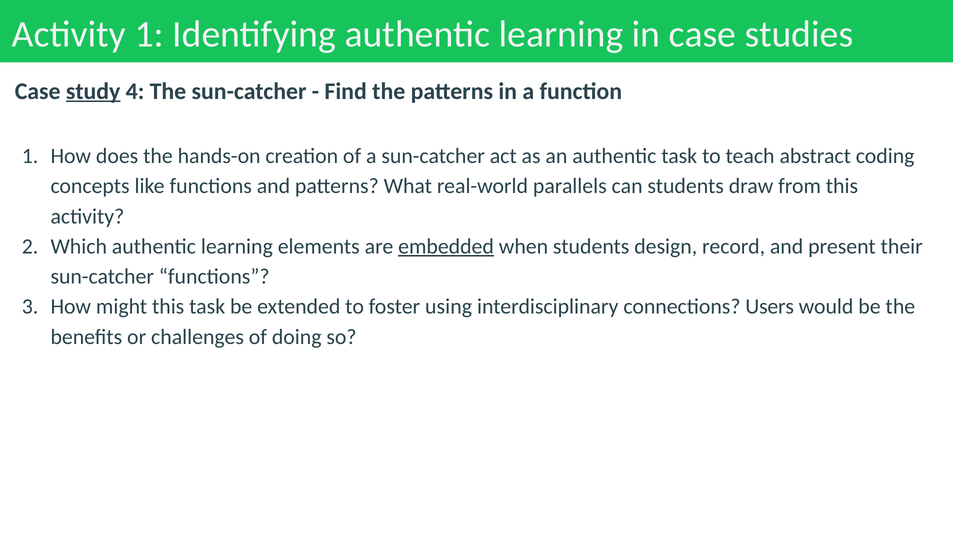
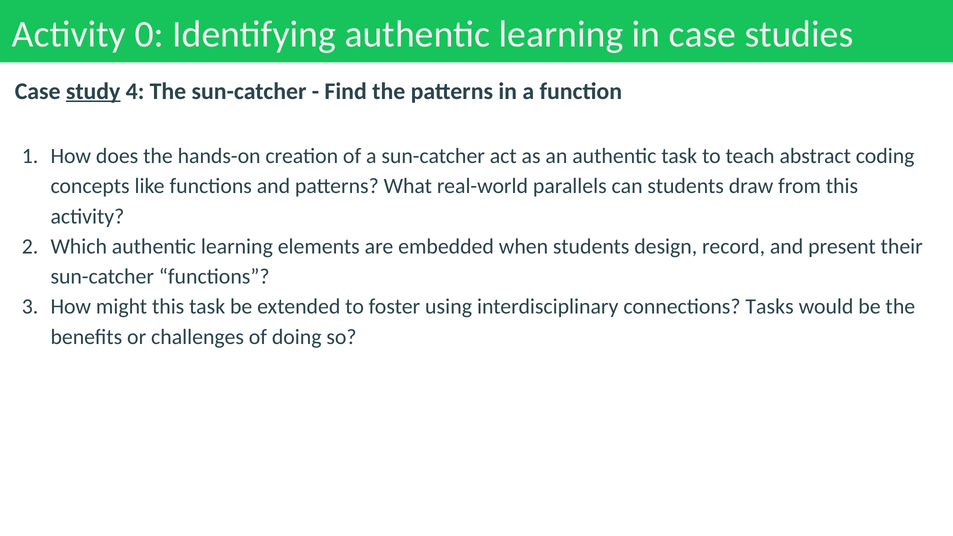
Activity 1: 1 -> 0
embedded underline: present -> none
Users: Users -> Tasks
